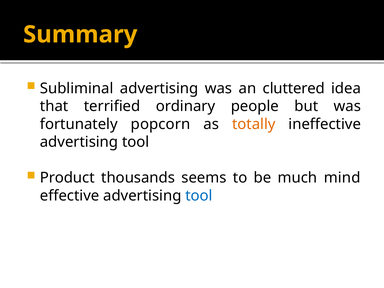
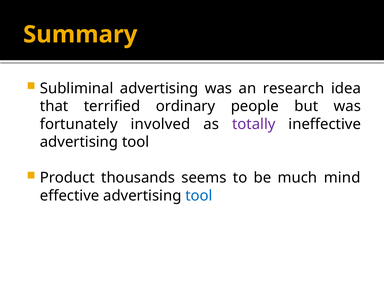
cluttered: cluttered -> research
popcorn: popcorn -> involved
totally colour: orange -> purple
